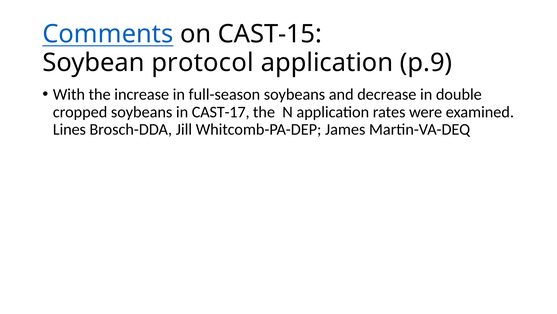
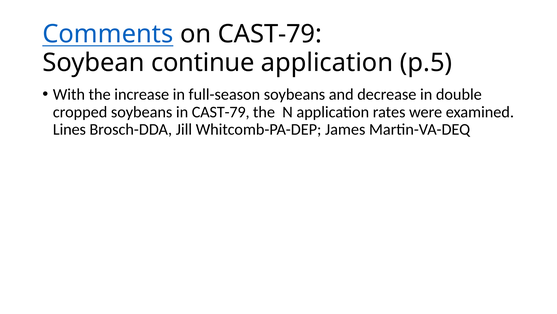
on CAST-15: CAST-15 -> CAST-79
protocol: protocol -> continue
p.9: p.9 -> p.5
in CAST-17: CAST-17 -> CAST-79
